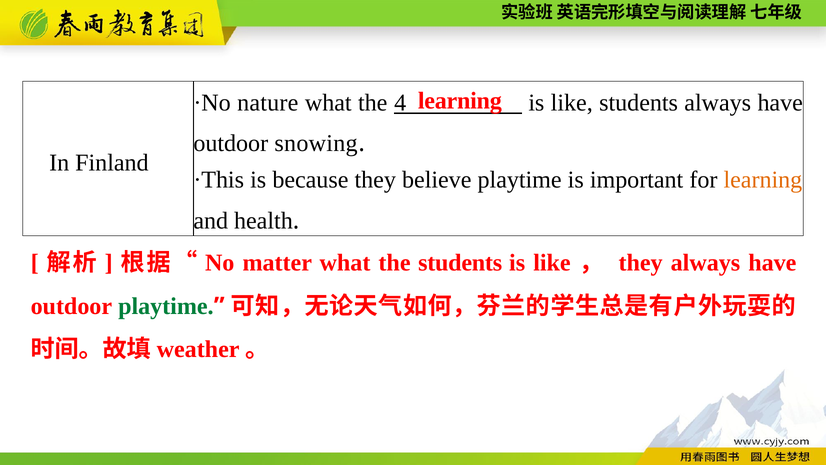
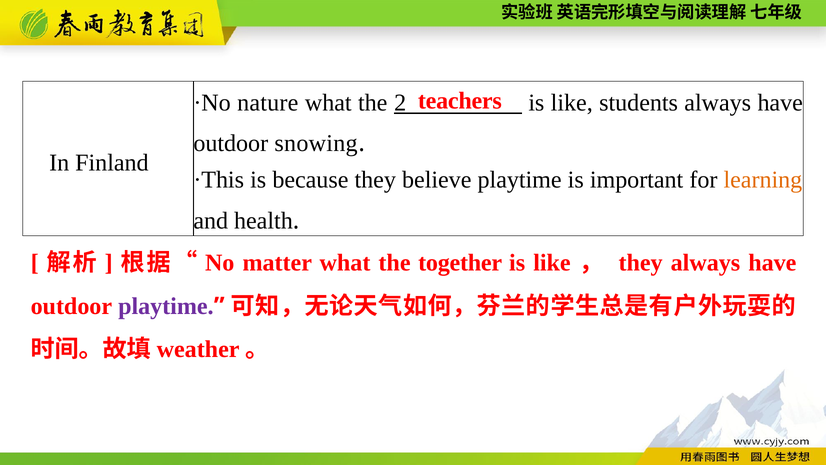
learning at (460, 101): learning -> teachers
4: 4 -> 2
the students: students -> together
playtime at (166, 306) colour: green -> purple
